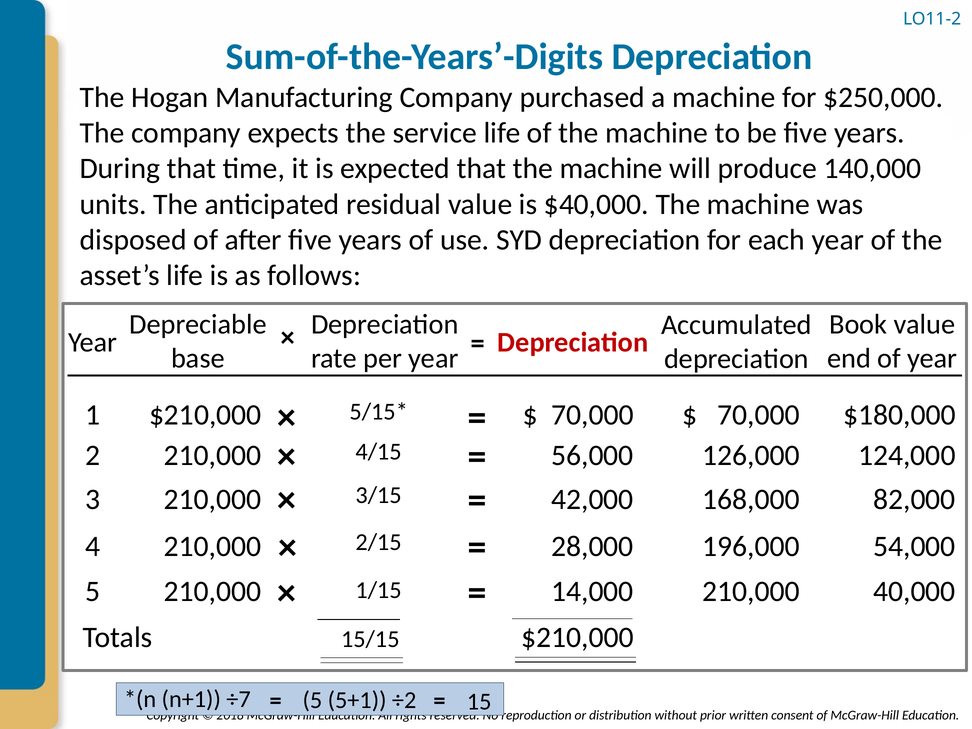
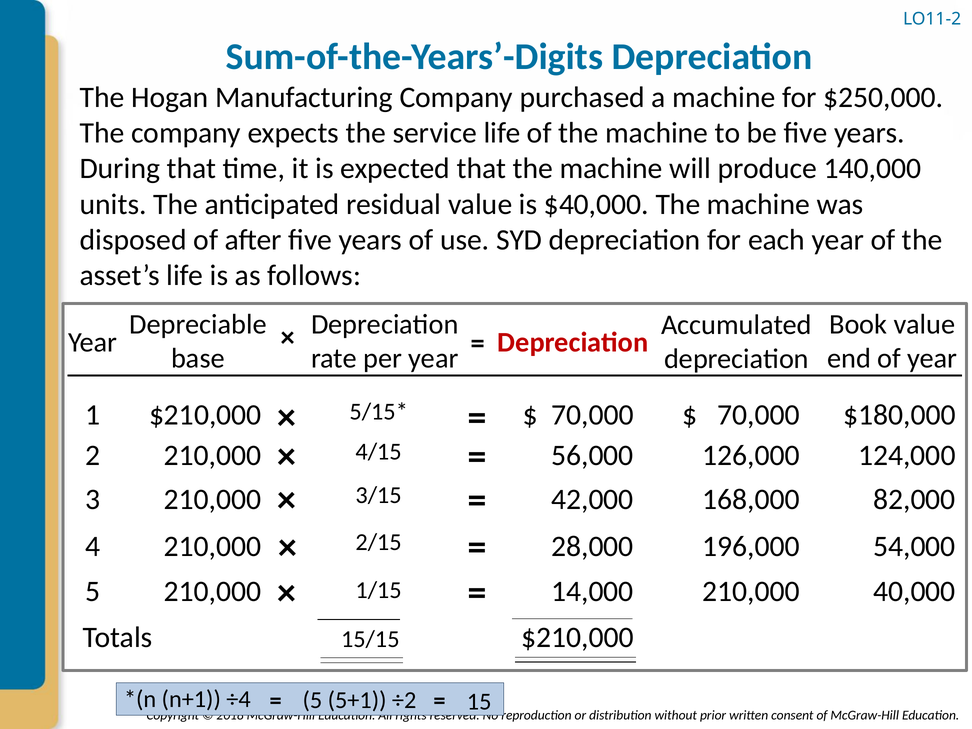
÷7: ÷7 -> ÷4
